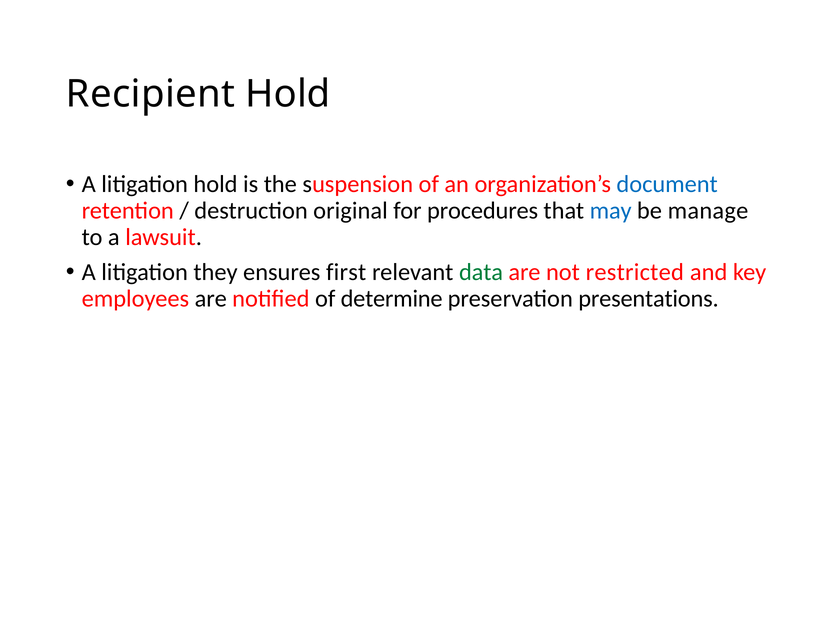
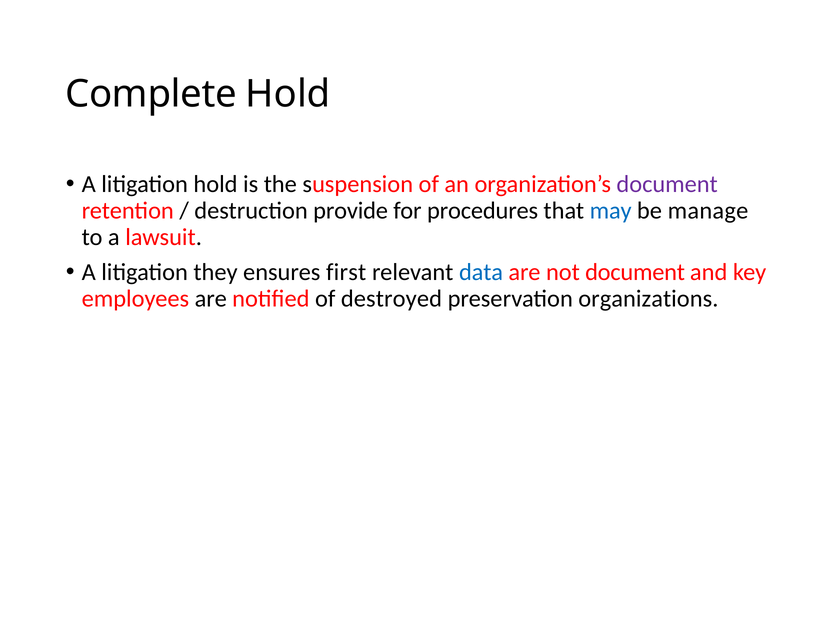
Recipient: Recipient -> Complete
document at (667, 185) colour: blue -> purple
original: original -> provide
data colour: green -> blue
not restricted: restricted -> document
determine: determine -> destroyed
presentations: presentations -> organizations
